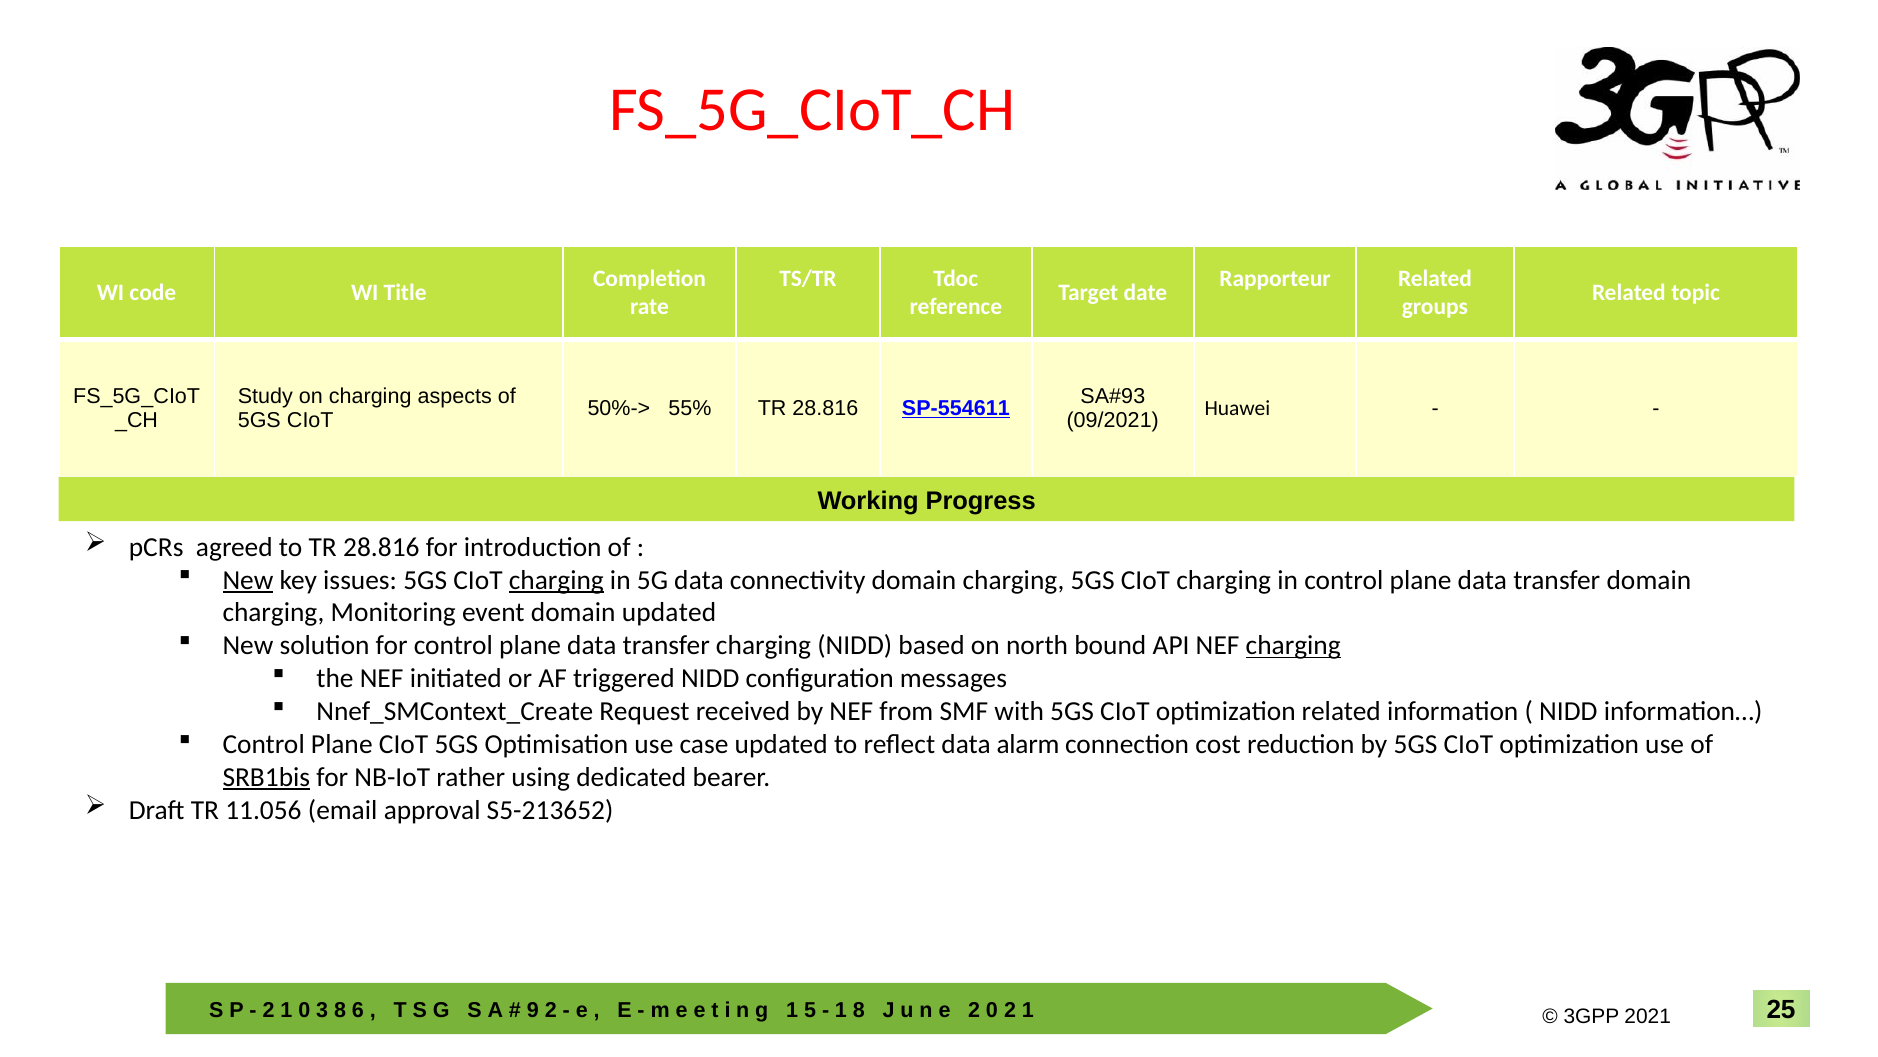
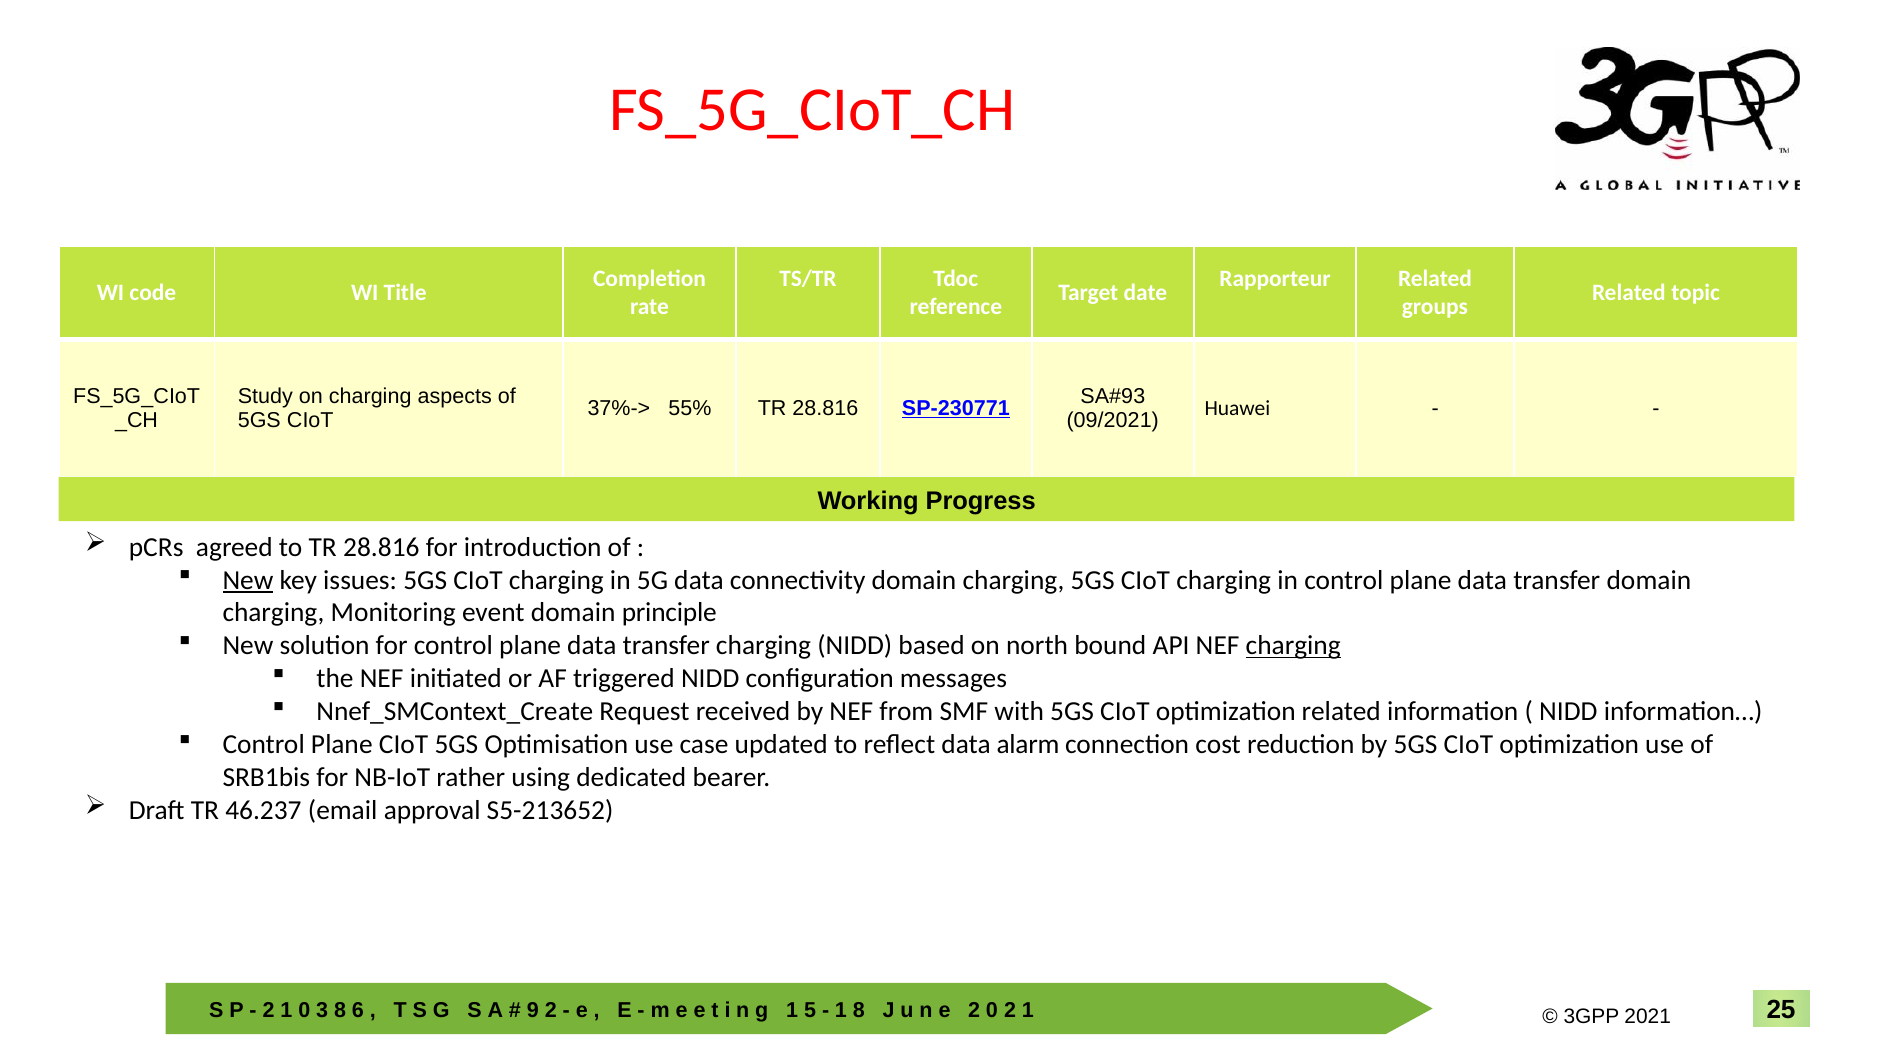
50%->: 50%-> -> 37%->
SP-554611: SP-554611 -> SP-230771
charging at (556, 580) underline: present -> none
domain updated: updated -> principle
SRB1bis underline: present -> none
11.056: 11.056 -> 46.237
